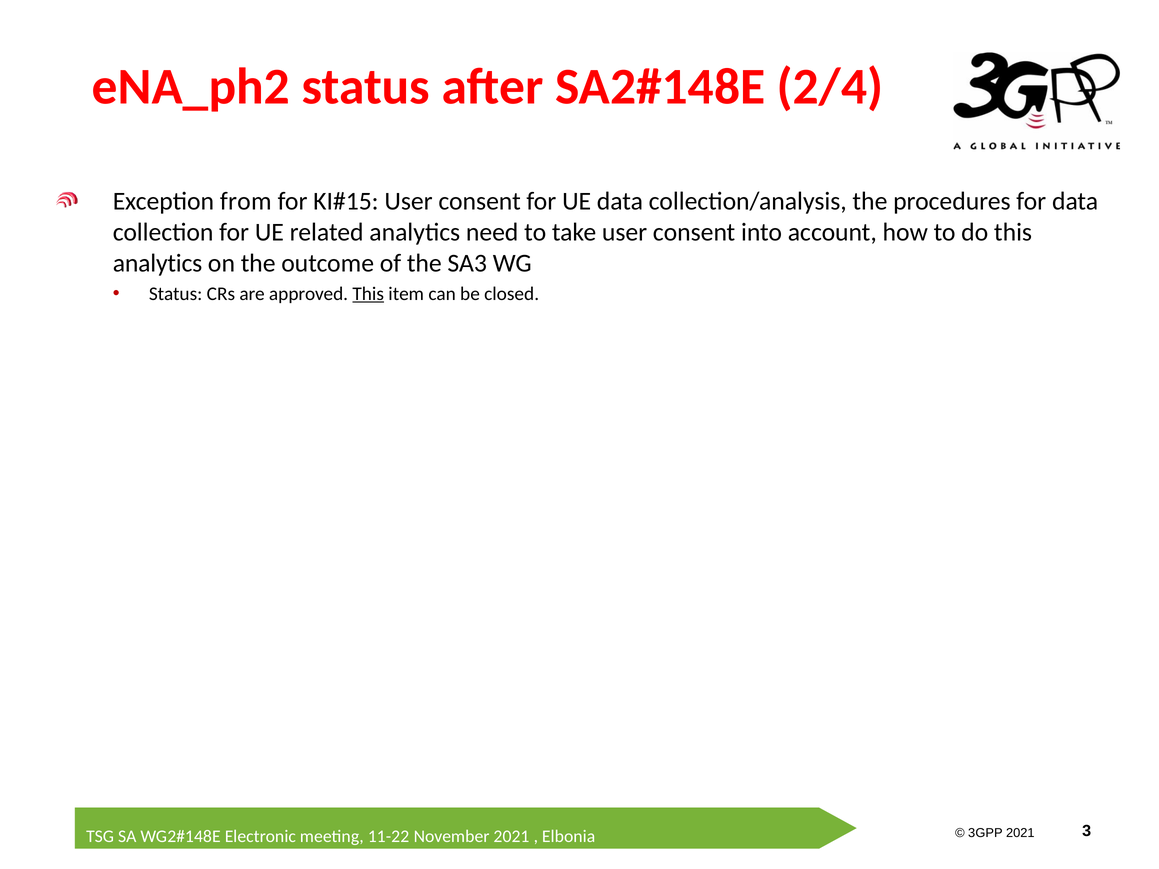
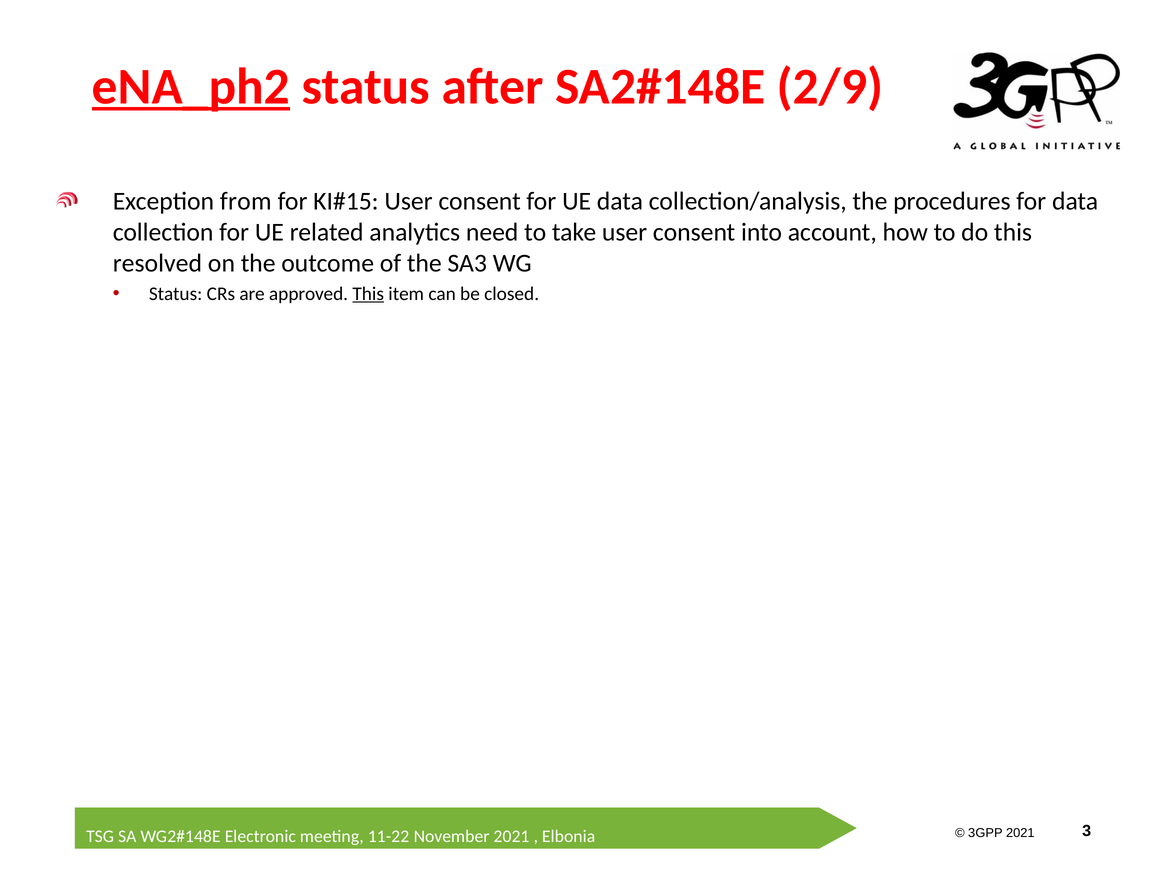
eNA_ph2 underline: none -> present
2/4: 2/4 -> 2/9
analytics at (158, 263): analytics -> resolved
